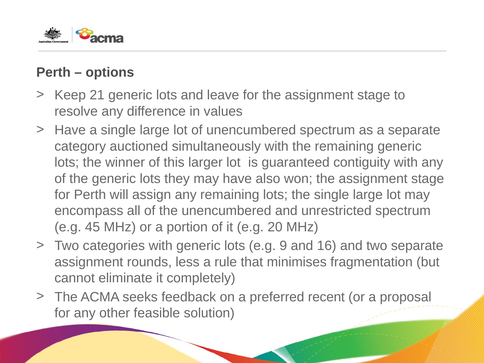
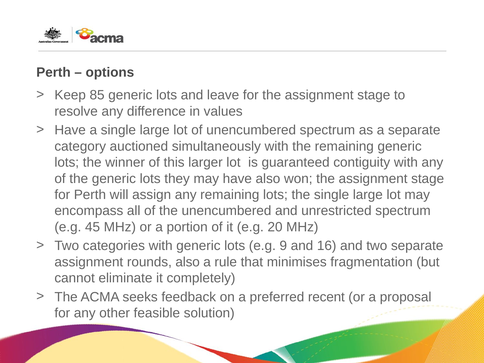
21: 21 -> 85
rounds less: less -> also
